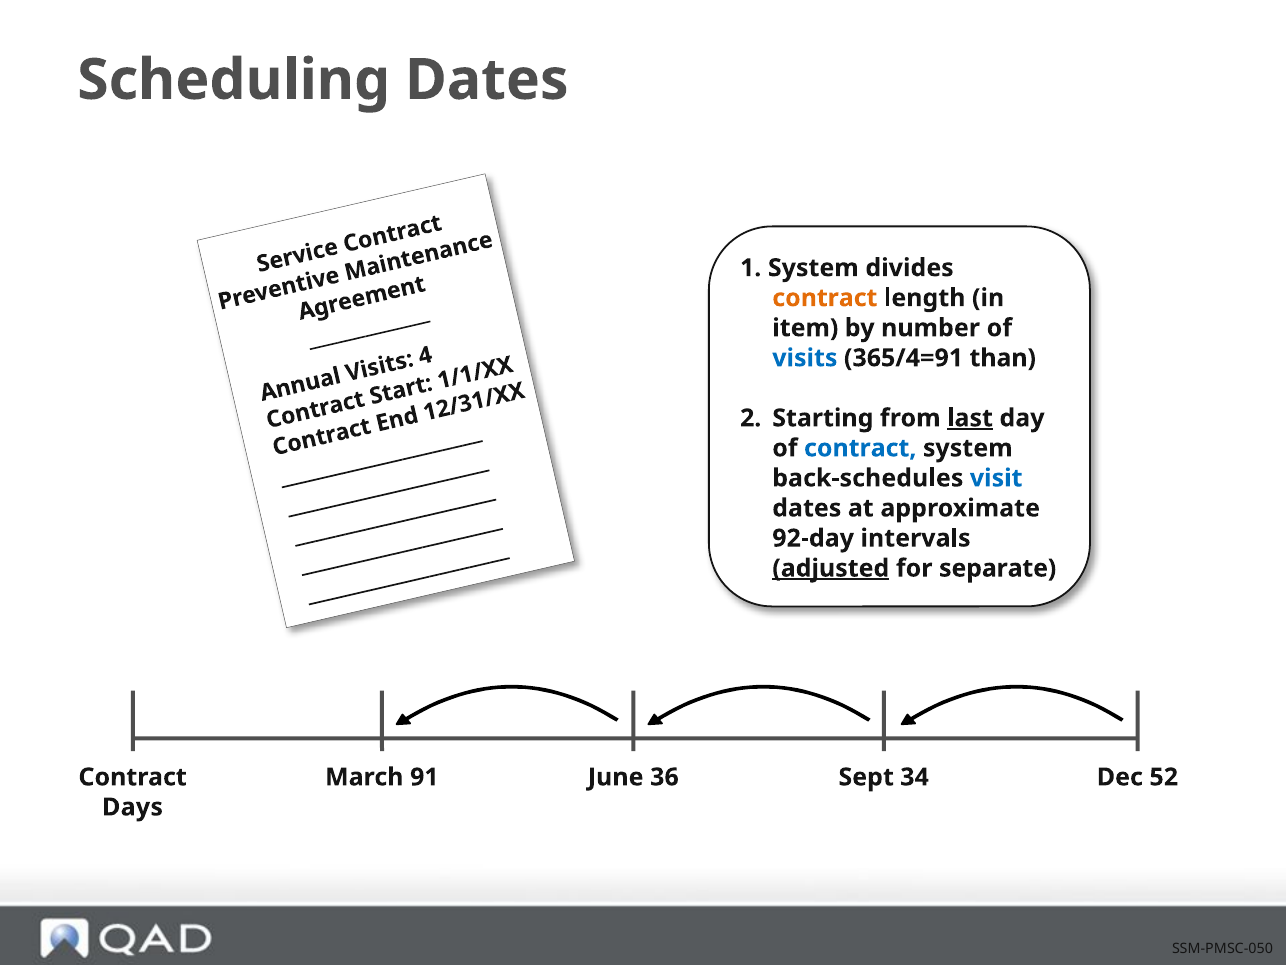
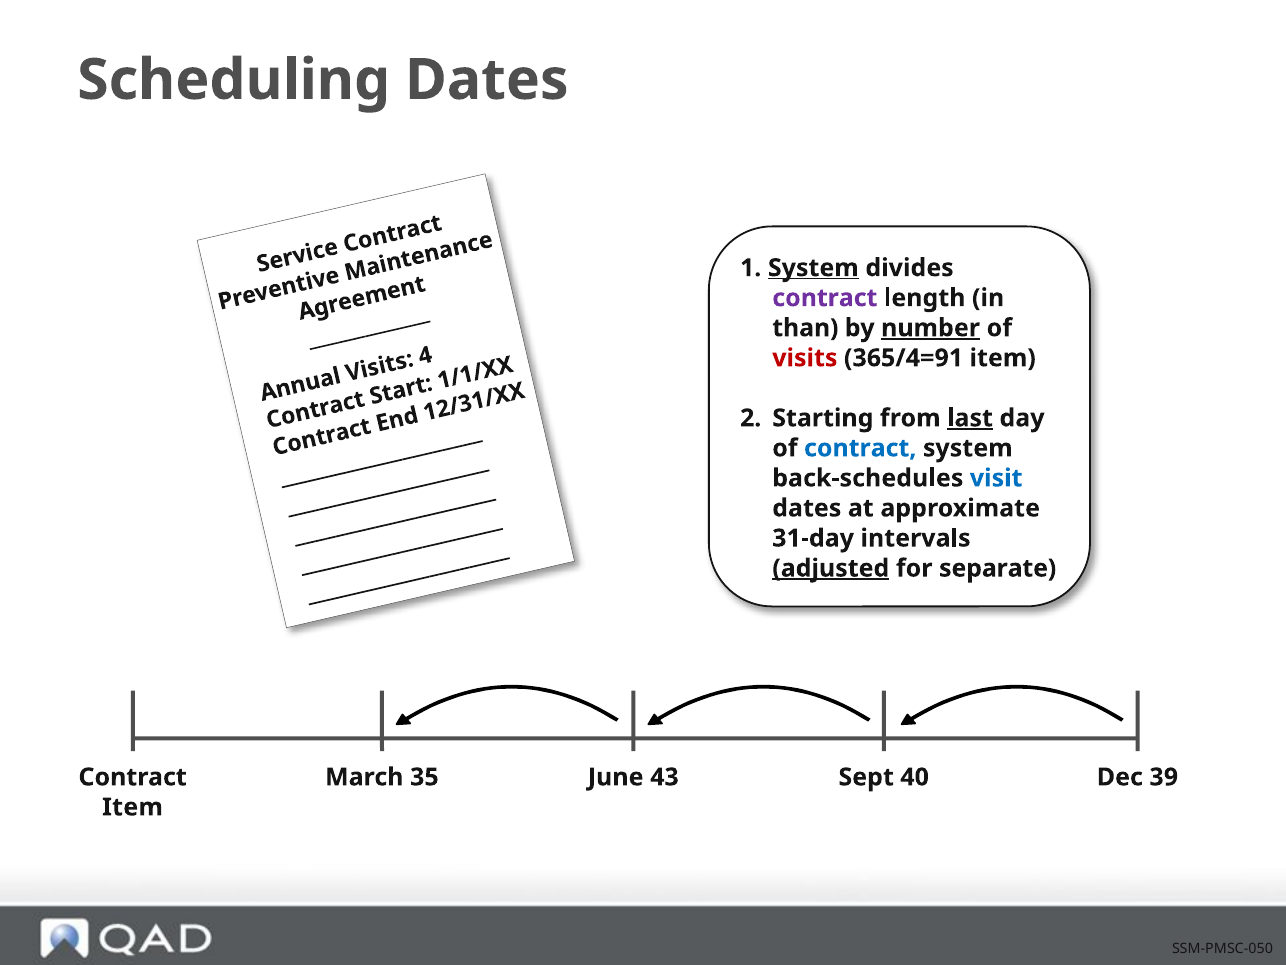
System at (813, 268) underline: none -> present
contract at (825, 298) colour: orange -> purple
item: item -> than
number underline: none -> present
visits at (805, 358) colour: blue -> red
365/4=91 than: than -> item
92-day: 92-day -> 31-day
91: 91 -> 35
36: 36 -> 43
34: 34 -> 40
52: 52 -> 39
Days at (132, 807): Days -> Item
